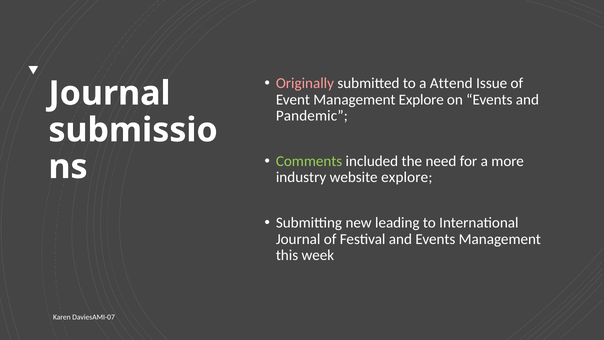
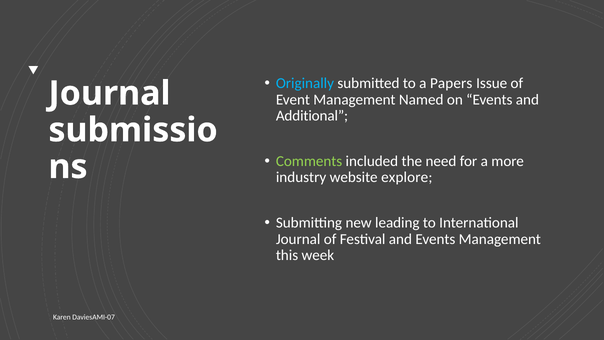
Originally colour: pink -> light blue
Attend: Attend -> Papers
Management Explore: Explore -> Named
Pandemic: Pandemic -> Additional
